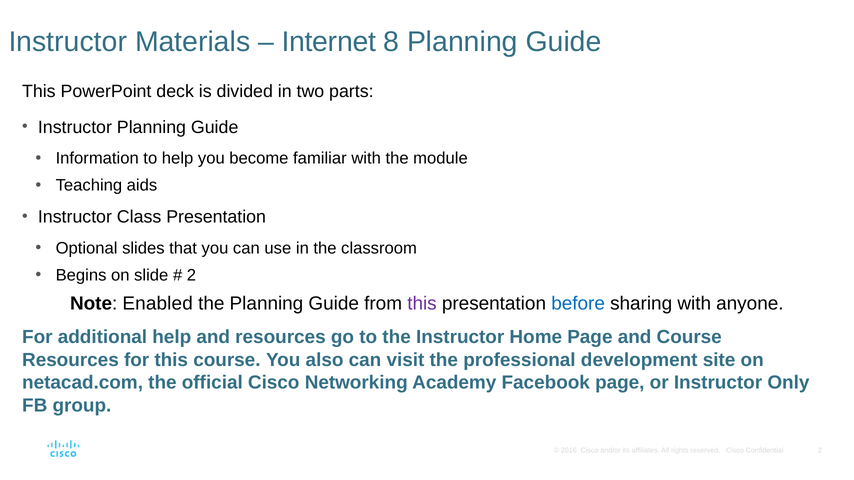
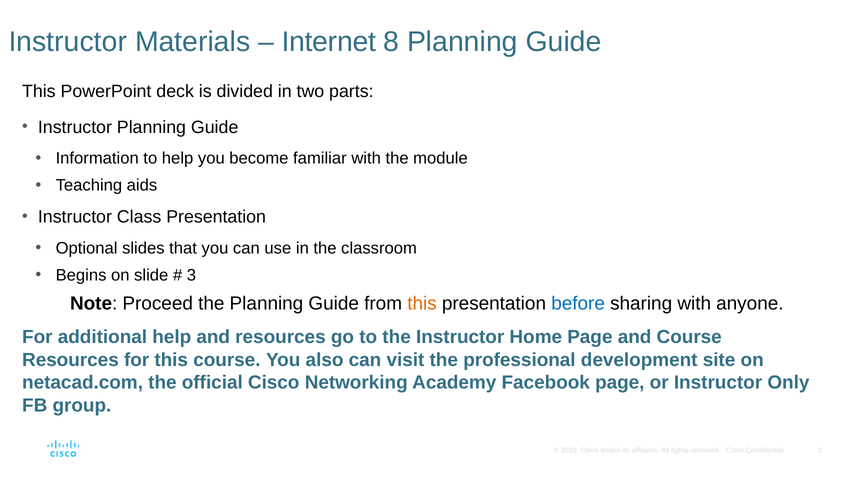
2 at (191, 275): 2 -> 3
Enabled: Enabled -> Proceed
this at (422, 304) colour: purple -> orange
